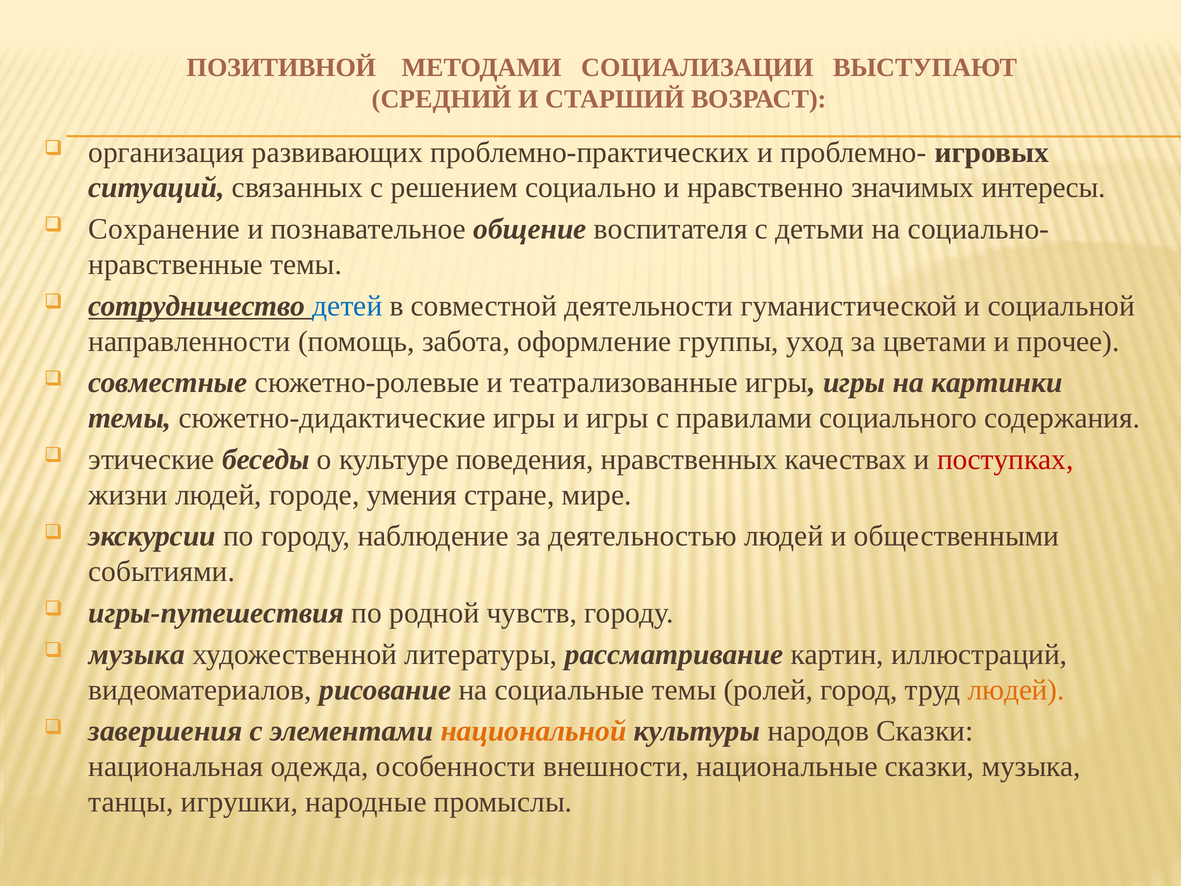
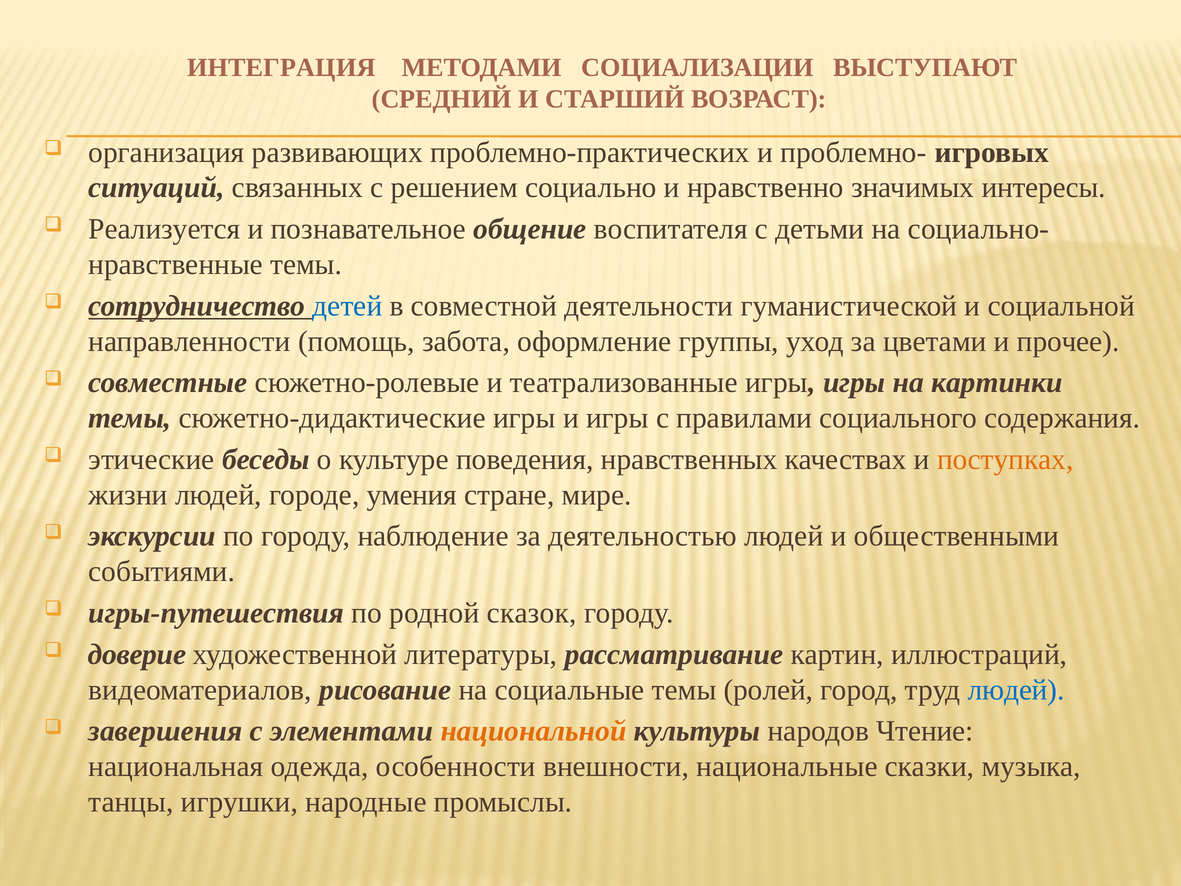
ПОЗИТИВНОЙ: ПОЗИТИВНОЙ -> ИНТЕГРАЦИЯ
Сохранение: Сохранение -> Реализуется
поступках colour: red -> orange
чувств: чувств -> сказок
музыка at (137, 654): музыка -> доверие
людей at (1016, 690) colour: orange -> blue
народов Сказки: Сказки -> Чтение
